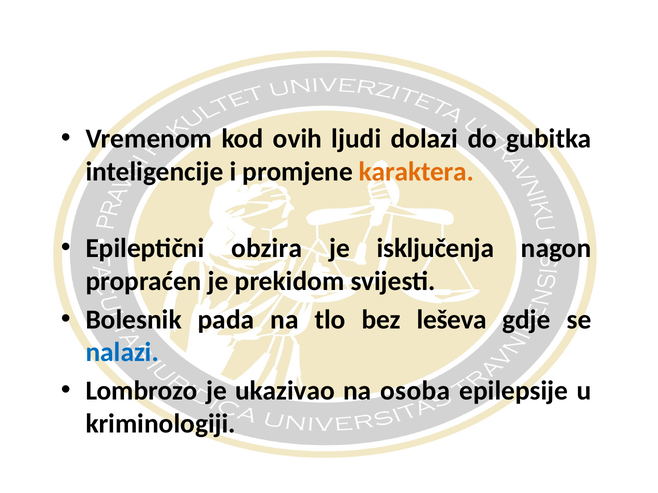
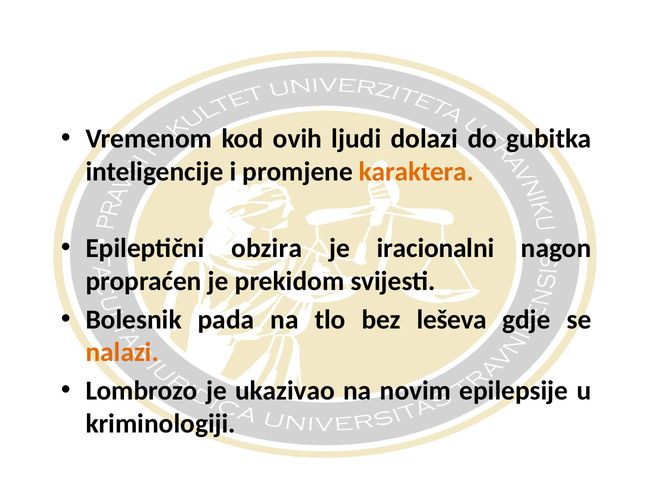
isključenja: isključenja -> iracionalni
nalazi colour: blue -> orange
osoba: osoba -> novim
